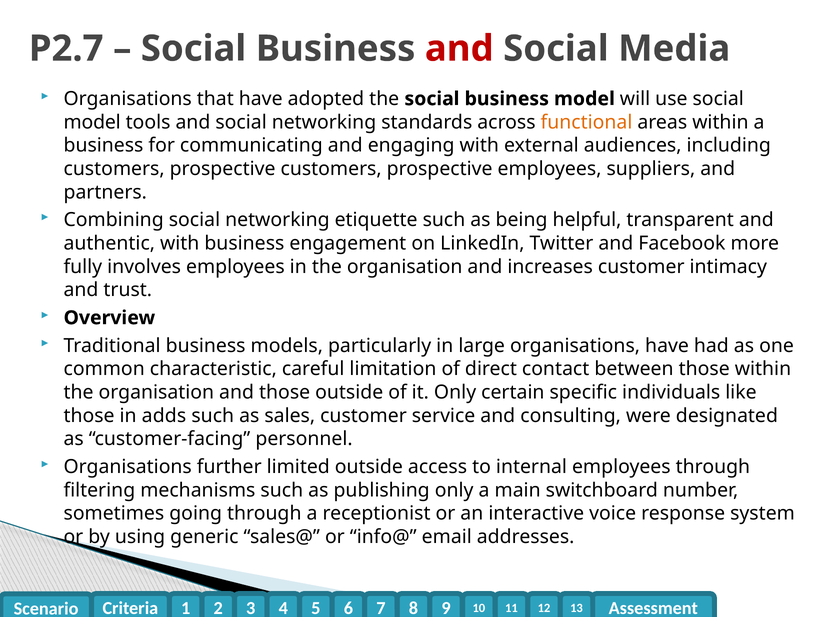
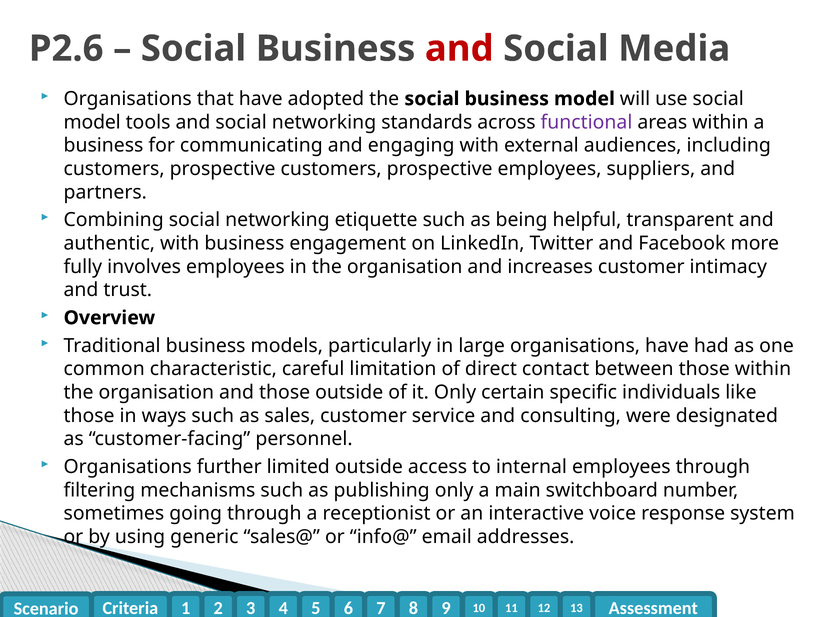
P2.7: P2.7 -> P2.6
functional colour: orange -> purple
adds: adds -> ways
